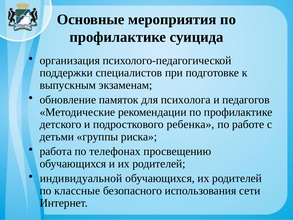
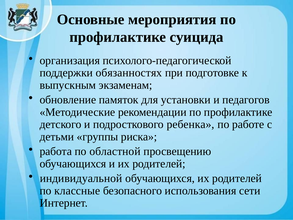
специалистов: специалистов -> обязанностях
психолога: психолога -> установки
телефонах: телефонах -> областной
